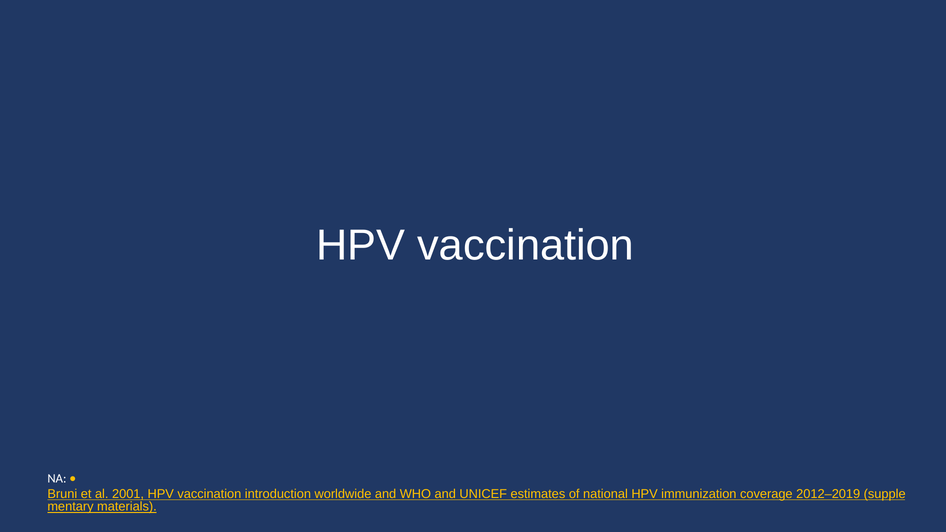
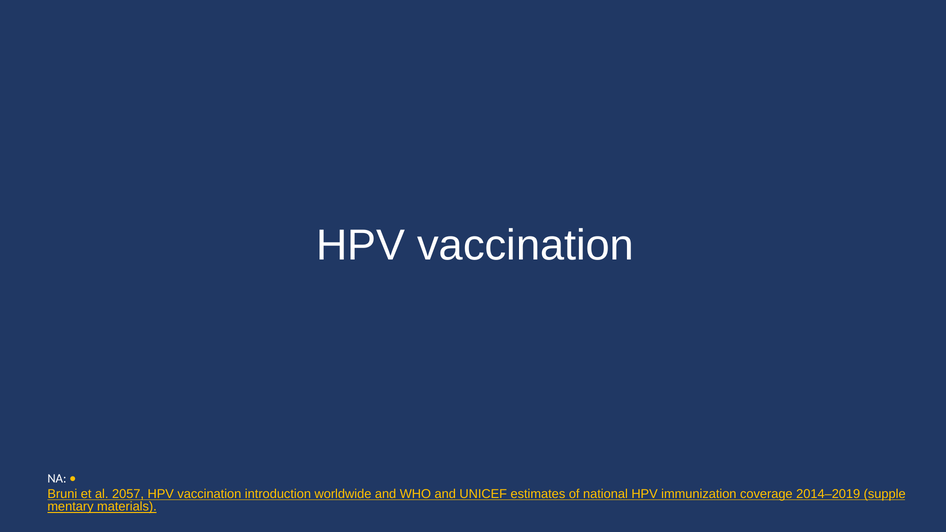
2001: 2001 -> 2057
2012–2019: 2012–2019 -> 2014–2019
